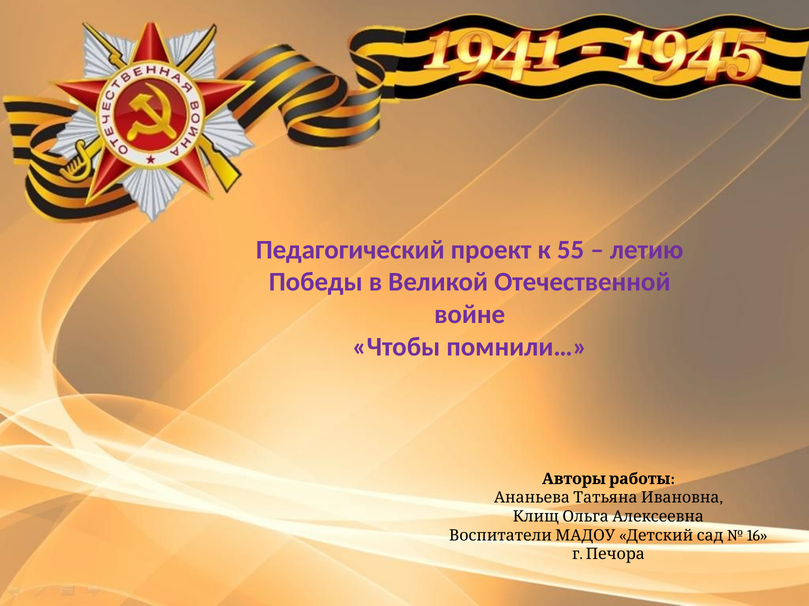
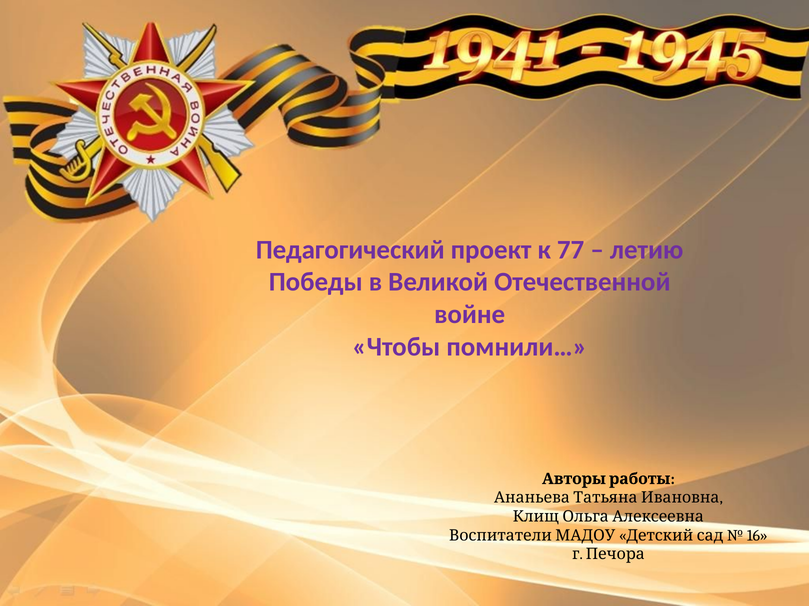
55: 55 -> 77
